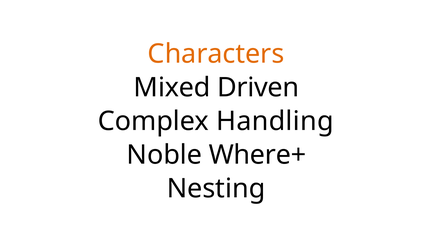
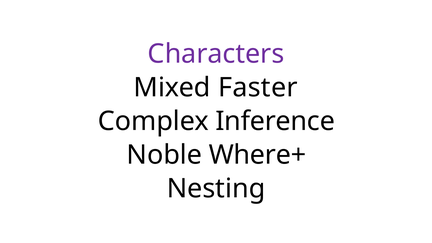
Characters colour: orange -> purple
Driven: Driven -> Faster
Handling: Handling -> Inference
